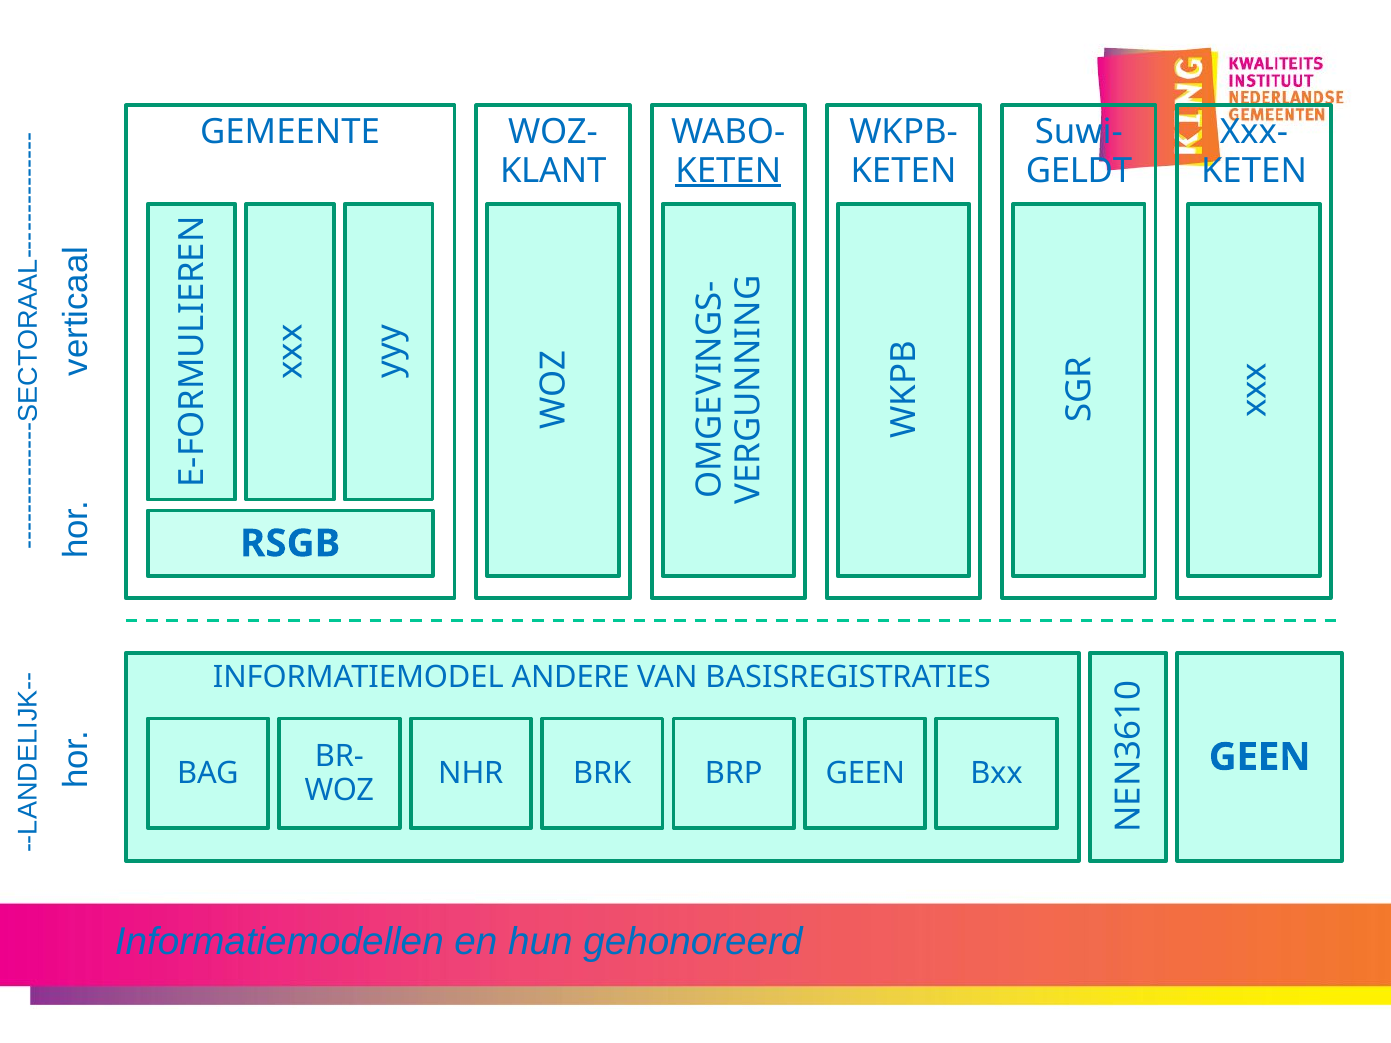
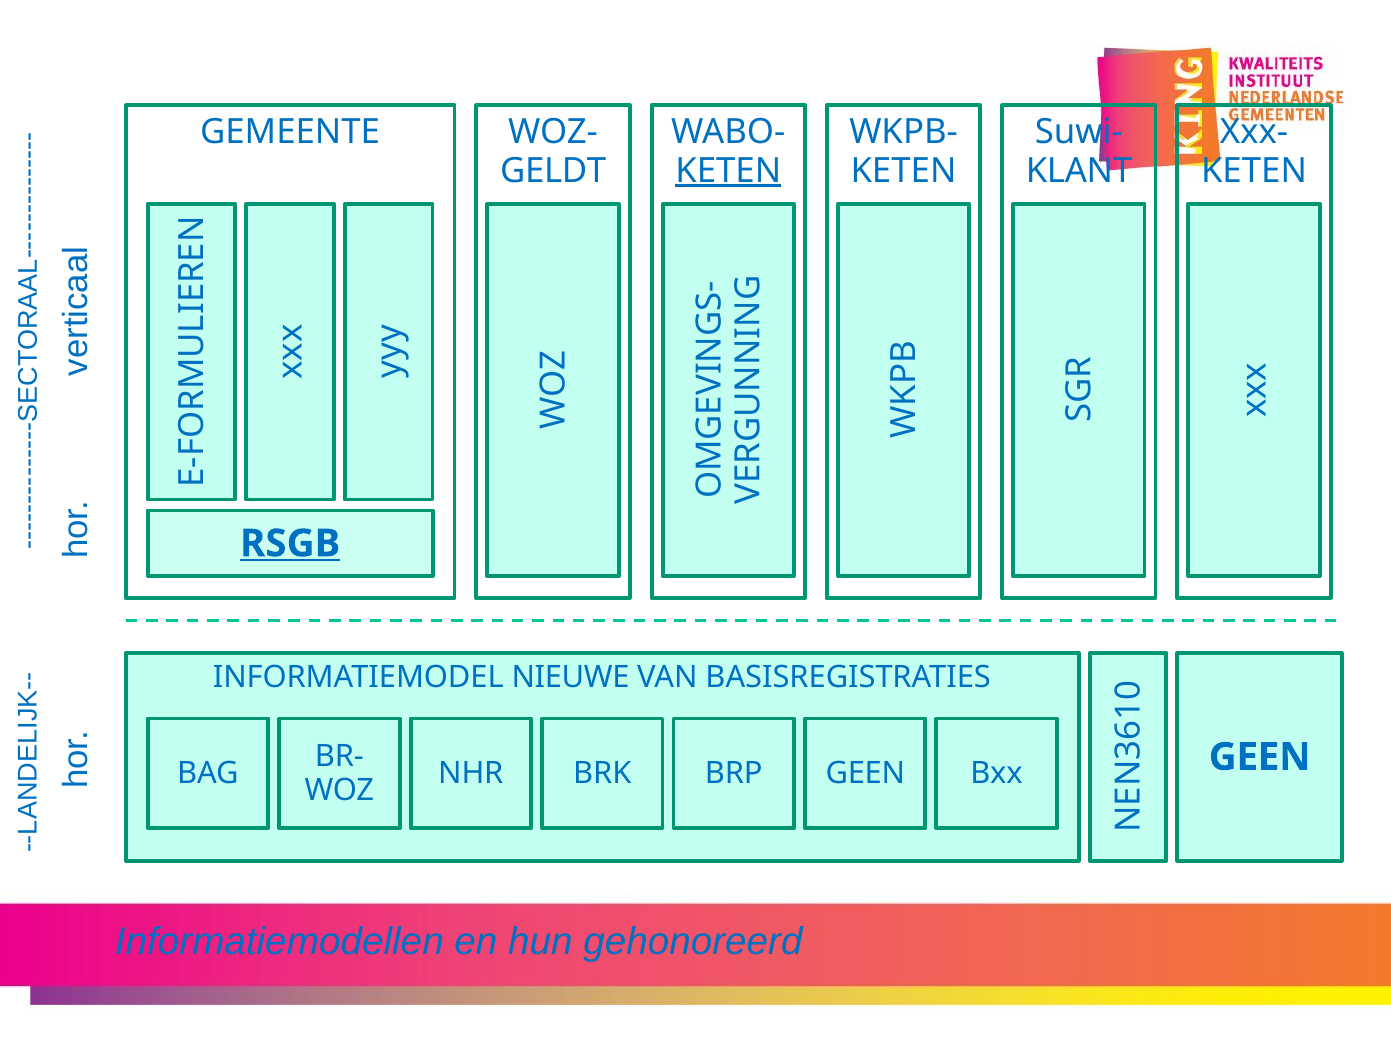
KLANT: KLANT -> GELDT
GELDT: GELDT -> KLANT
RSGB underline: none -> present
ANDERE: ANDERE -> NIEUWE
